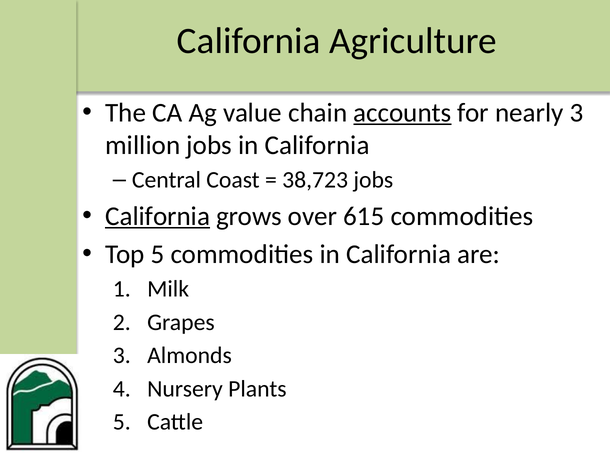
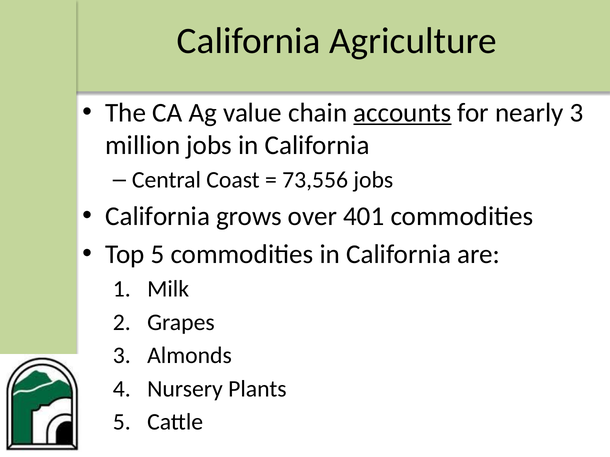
38,723: 38,723 -> 73,556
California at (158, 216) underline: present -> none
615: 615 -> 401
